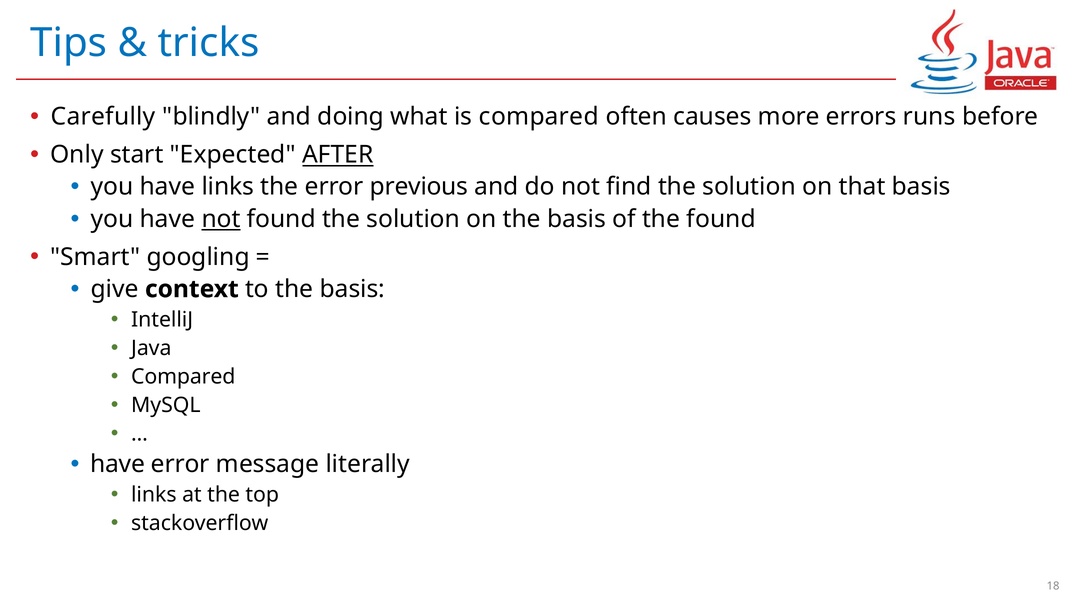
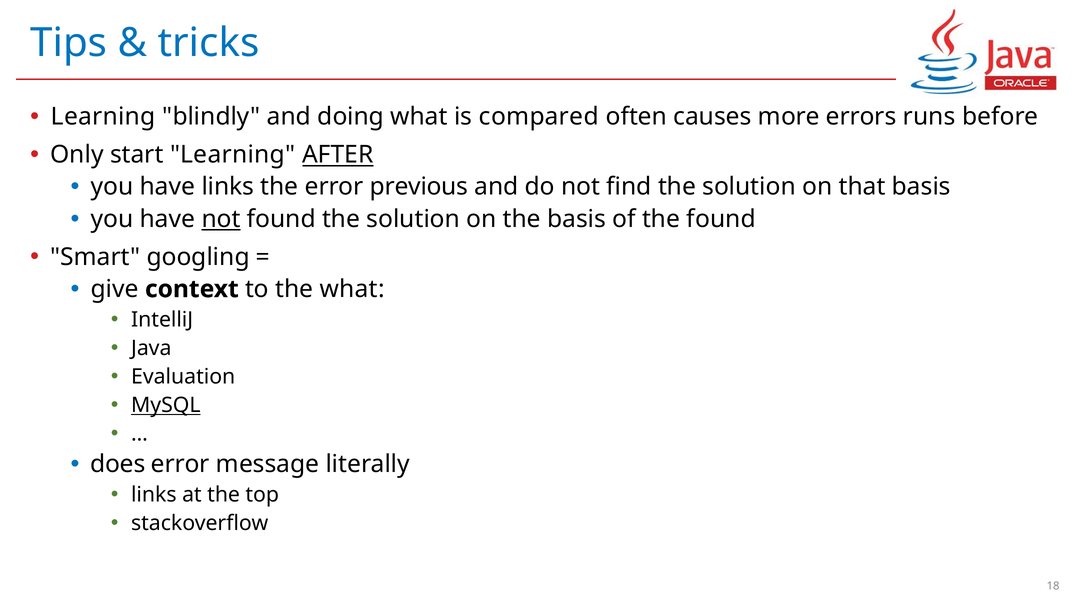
Carefully at (103, 117): Carefully -> Learning
start Expected: Expected -> Learning
to the basis: basis -> what
Compared at (183, 377): Compared -> Evaluation
MySQL underline: none -> present
have at (118, 464): have -> does
